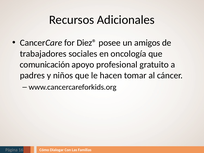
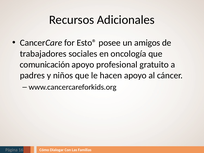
Diez®: Diez® -> Esto®
hacen tomar: tomar -> apoyo
